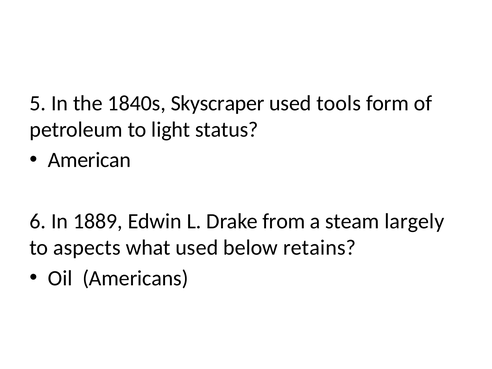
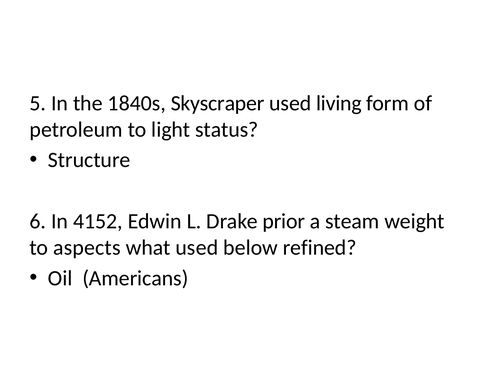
tools: tools -> living
American: American -> Structure
1889: 1889 -> 4152
from: from -> prior
largely: largely -> weight
retains: retains -> refined
